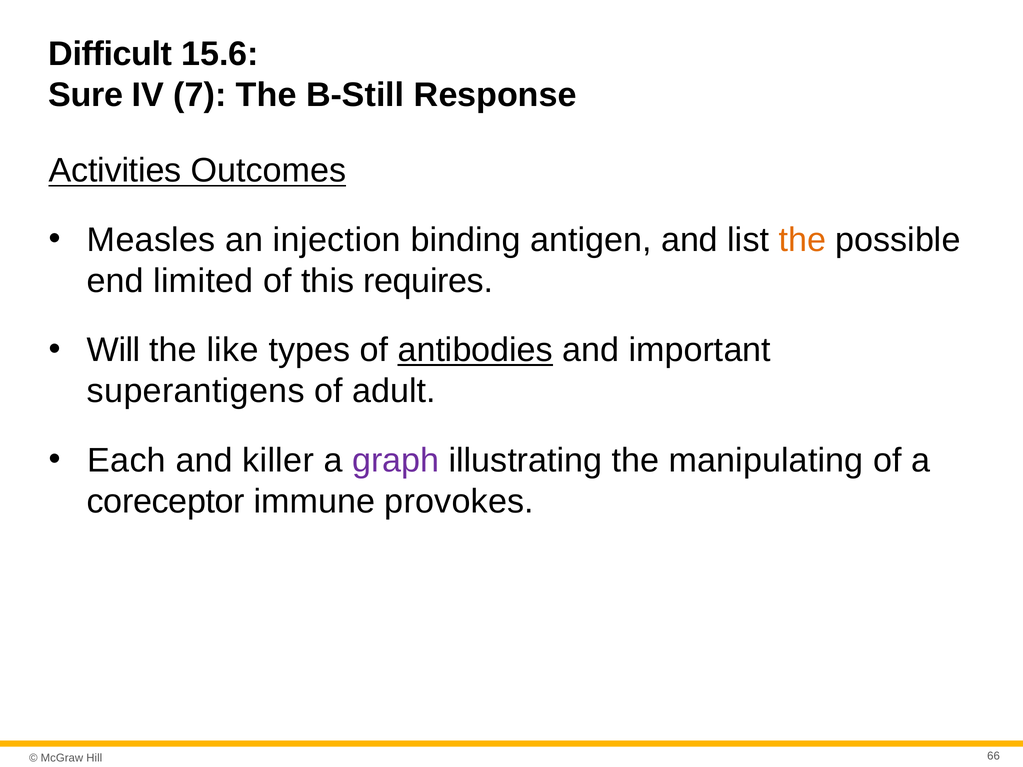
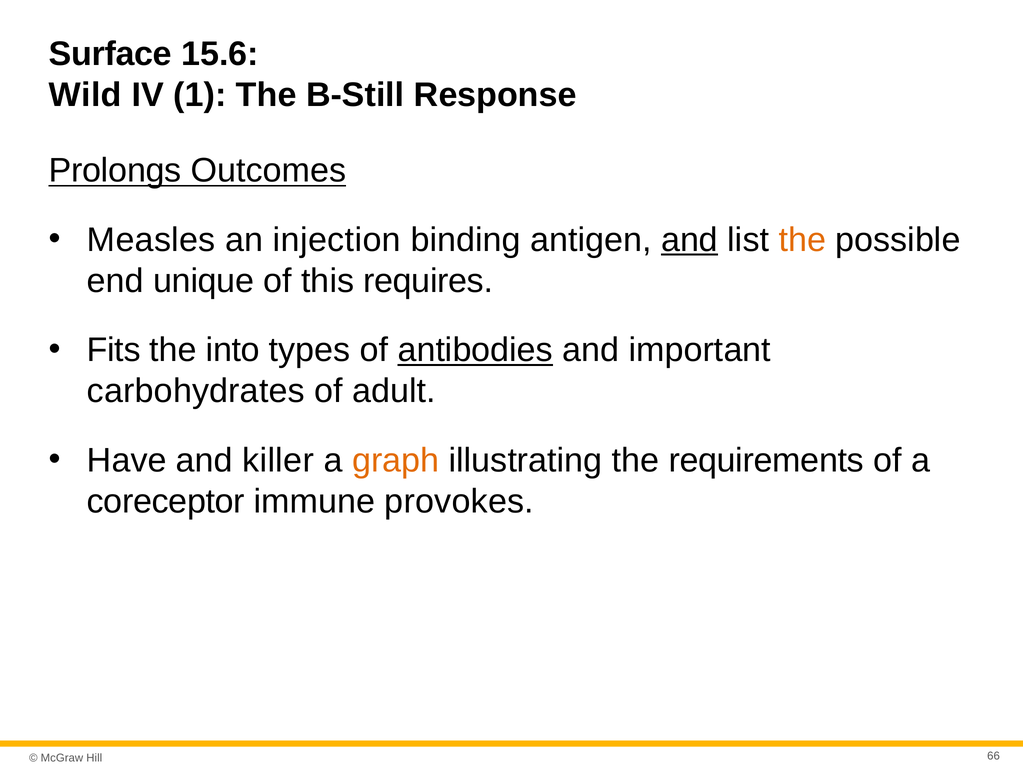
Difficult: Difficult -> Surface
Sure: Sure -> Wild
7: 7 -> 1
Activities: Activities -> Prolongs
and at (689, 240) underline: none -> present
limited: limited -> unique
Will: Will -> Fits
like: like -> into
superantigens: superantigens -> carbohydrates
Each: Each -> Have
graph colour: purple -> orange
manipulating: manipulating -> requirements
